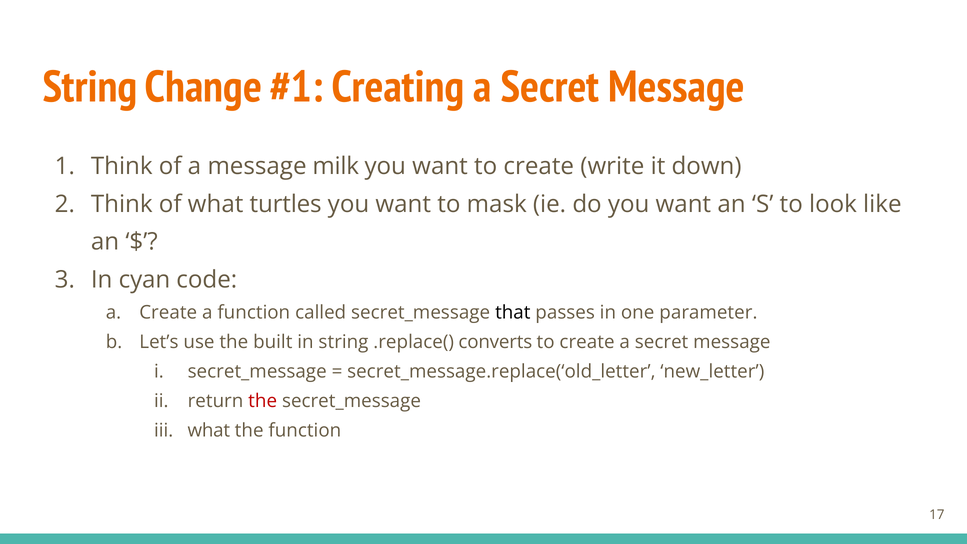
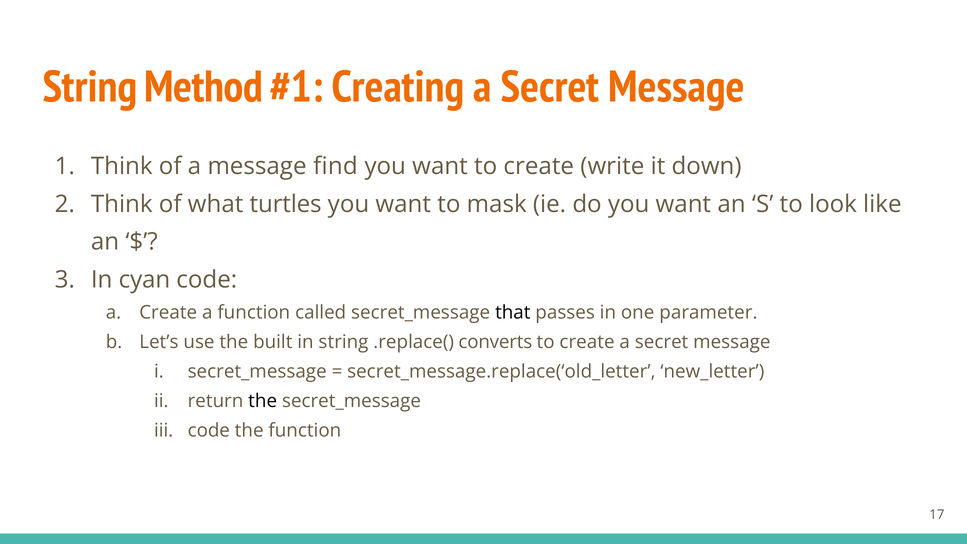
Change: Change -> Method
milk: milk -> find
the at (263, 401) colour: red -> black
what at (209, 430): what -> code
